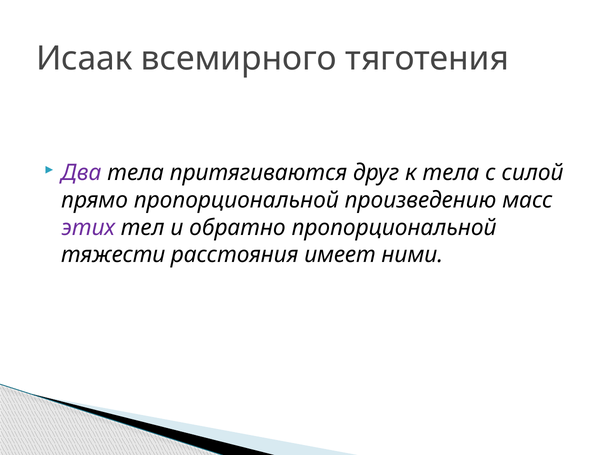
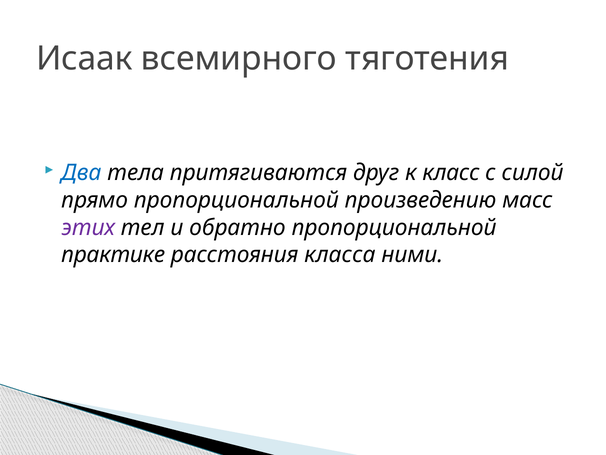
Два colour: purple -> blue
к тела: тела -> класс
тяжести: тяжести -> практике
имеет: имеет -> класса
